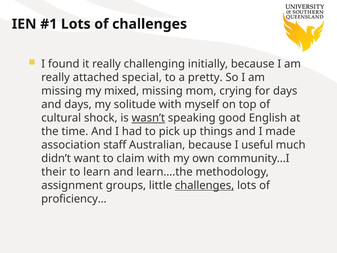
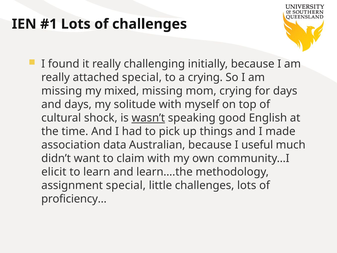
a pretty: pretty -> crying
staff: staff -> data
their: their -> elicit
assignment groups: groups -> special
challenges at (205, 185) underline: present -> none
